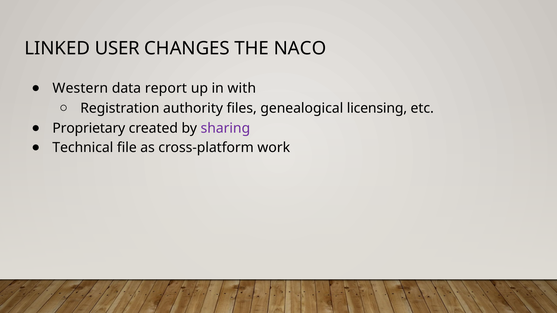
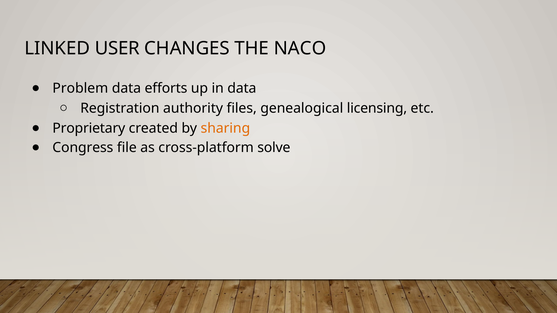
Western: Western -> Problem
report: report -> efforts
in with: with -> data
sharing colour: purple -> orange
Technical: Technical -> Congress
work: work -> solve
